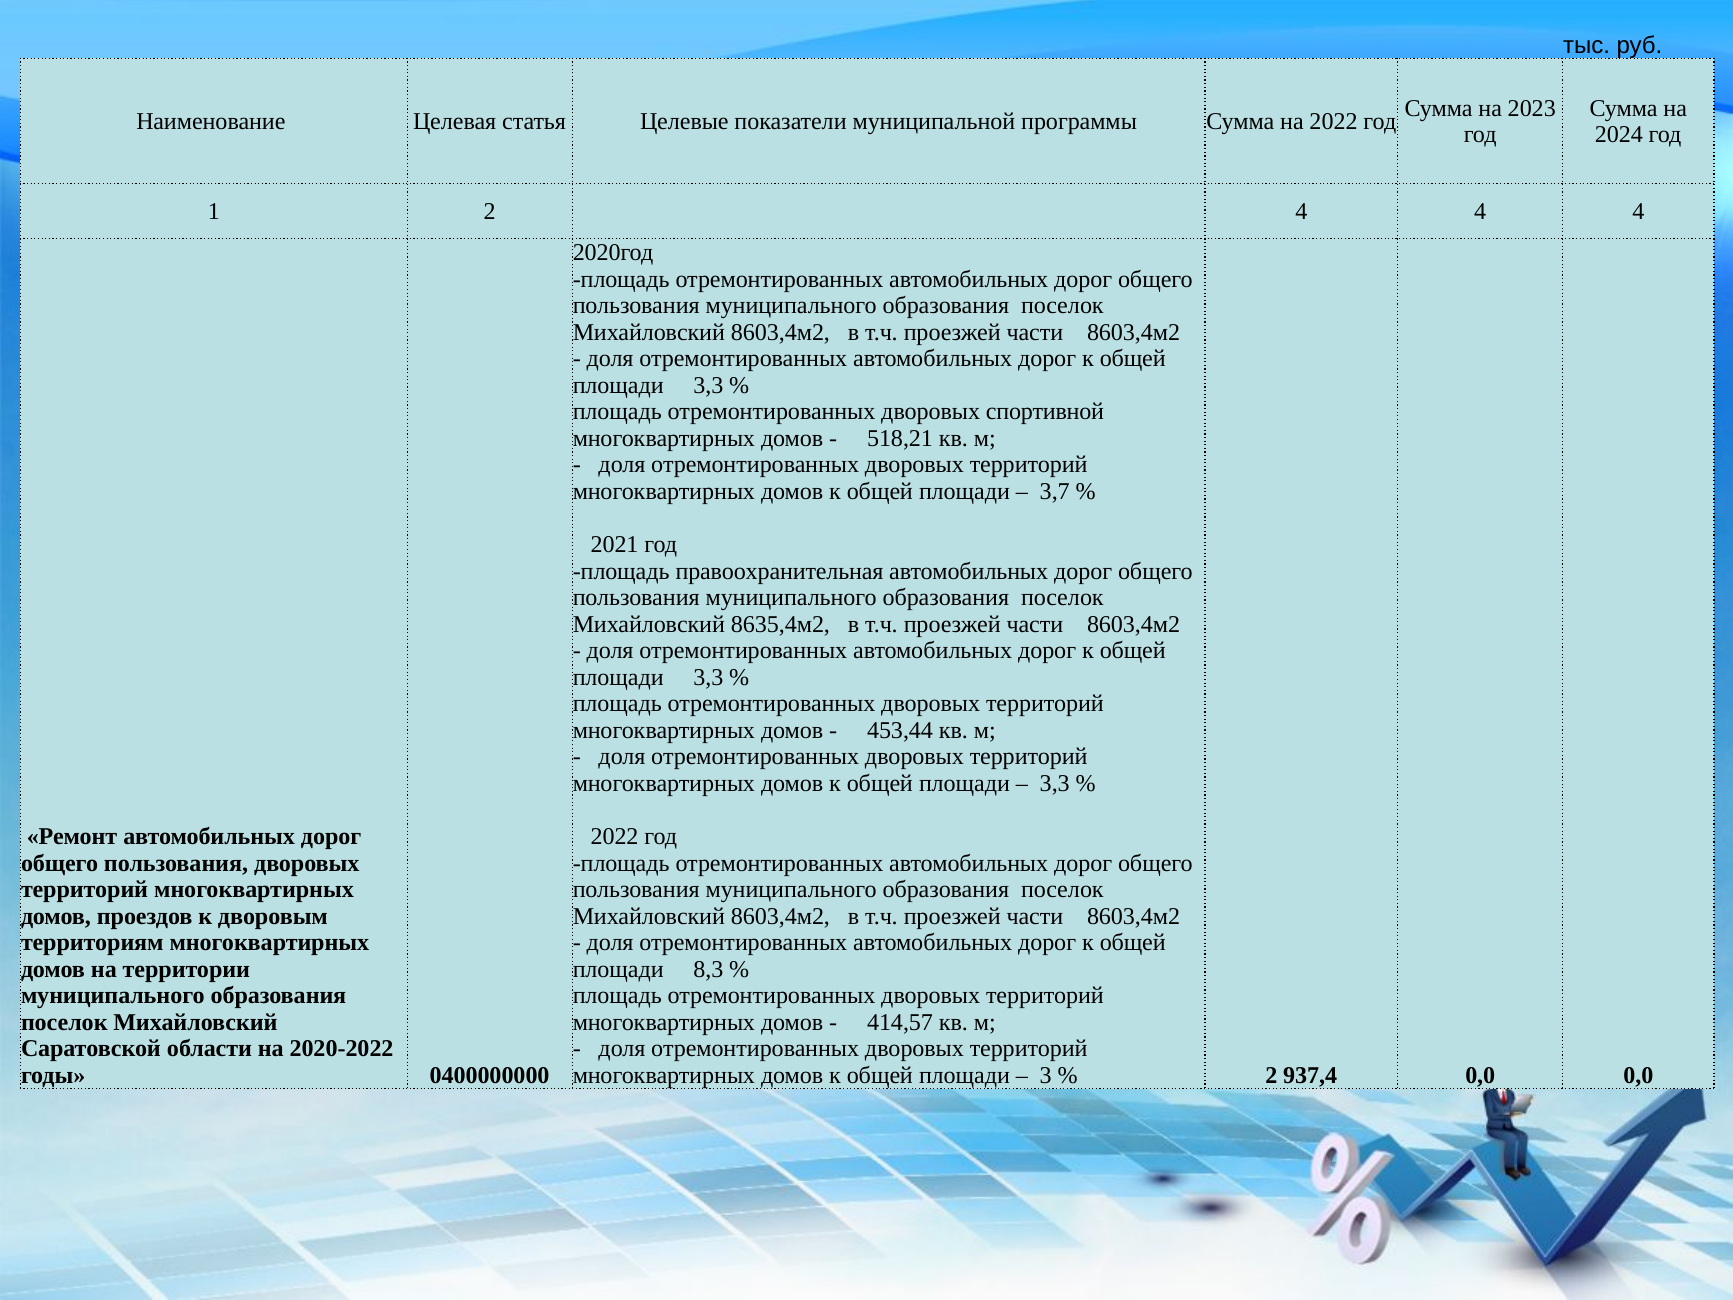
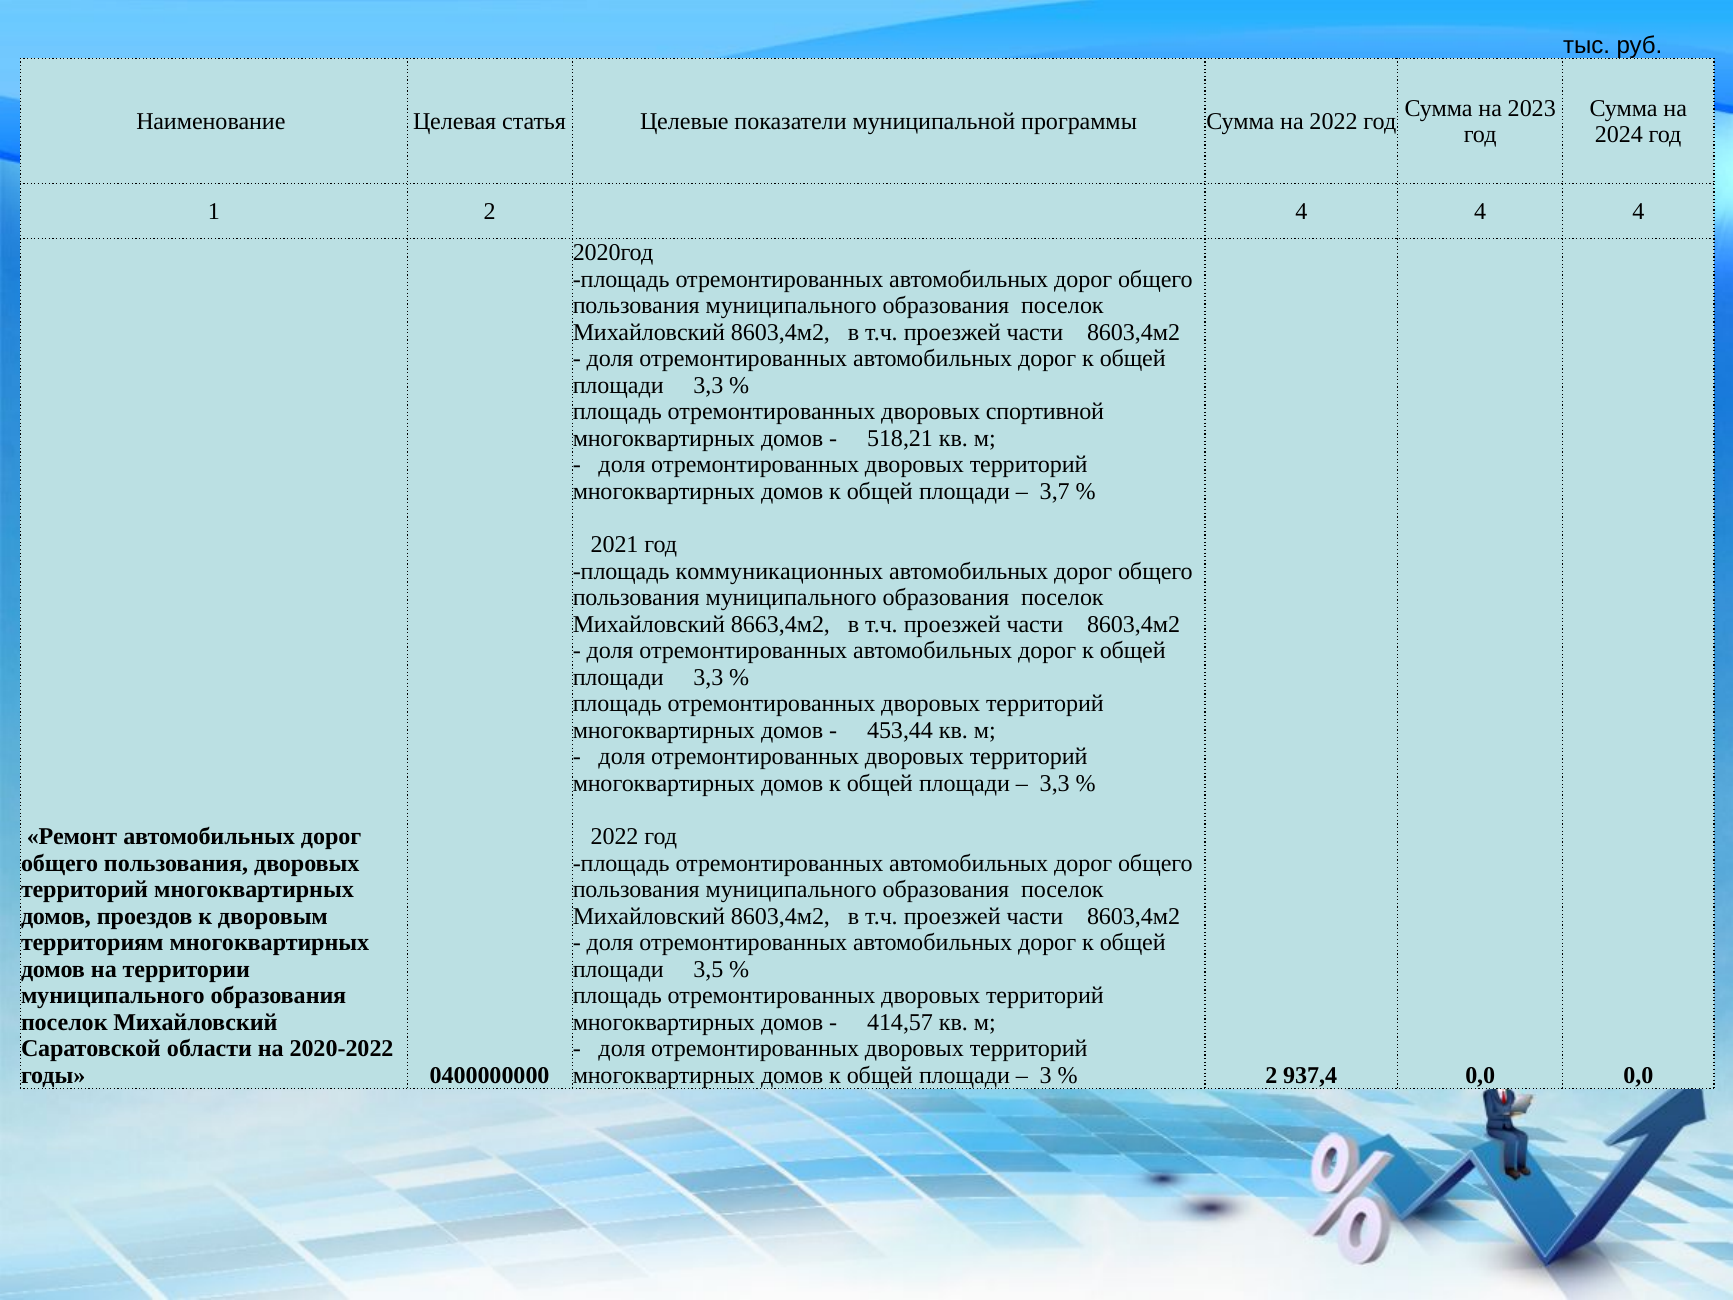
правоохранительная: правоохранительная -> коммуникационных
8635,4м2: 8635,4м2 -> 8663,4м2
8,3: 8,3 -> 3,5
